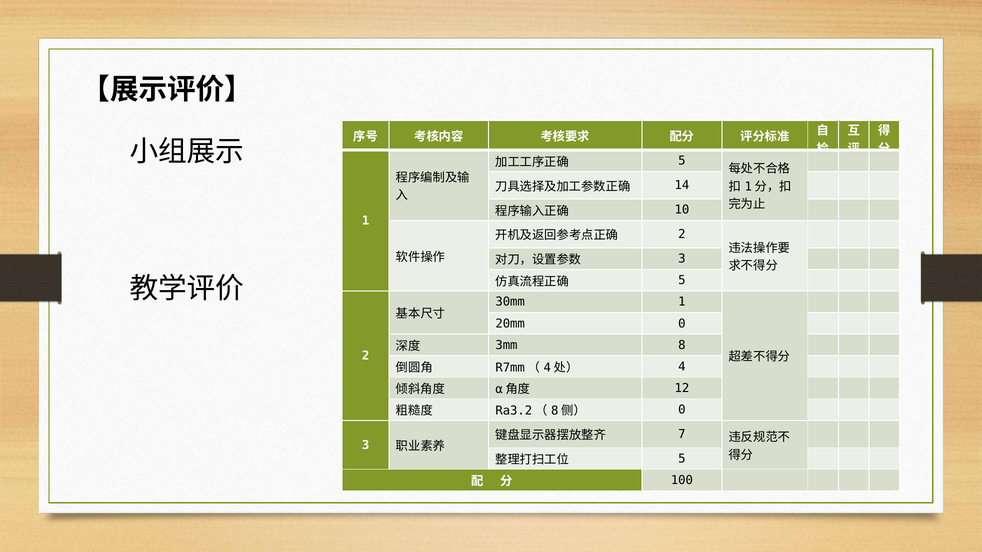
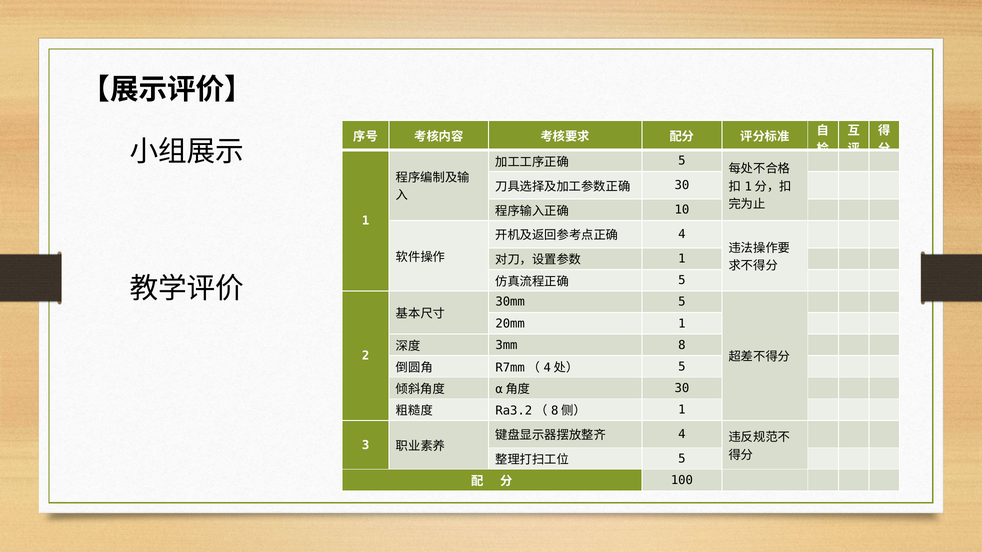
14 at (682, 186): 14 -> 30
2 at (682, 235): 2 -> 4
3 at (682, 259): 3 -> 1
30mm 1: 1 -> 5
20mm 0: 0 -> 1
4 at (682, 367): 4 -> 5
12 at (682, 388): 12 -> 30
0 at (682, 410): 0 -> 1
7 at (682, 434): 7 -> 4
